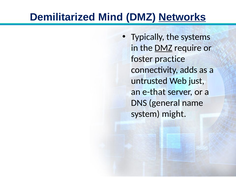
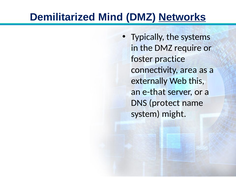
DMZ at (163, 48) underline: present -> none
adds: adds -> area
untrusted: untrusted -> externally
just: just -> this
general: general -> protect
